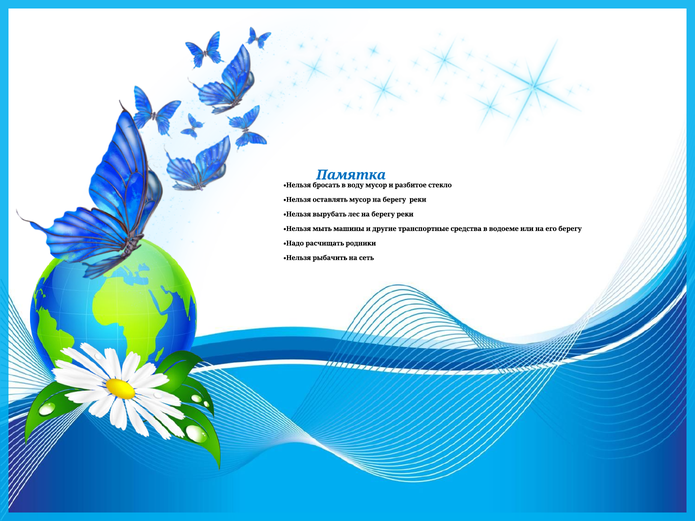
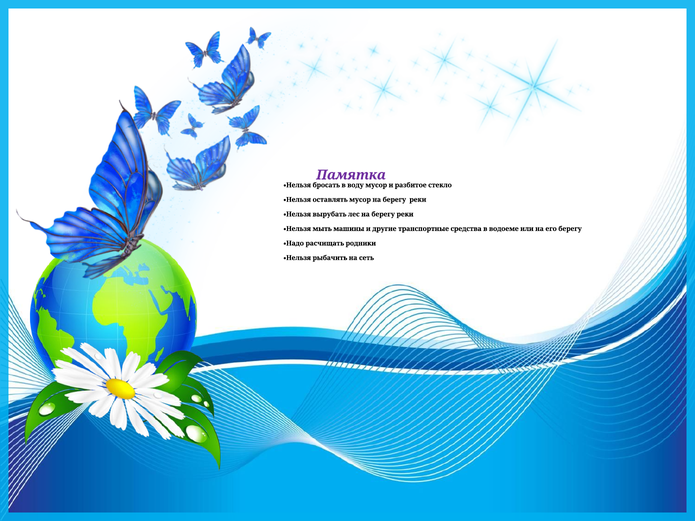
Памятка colour: blue -> purple
